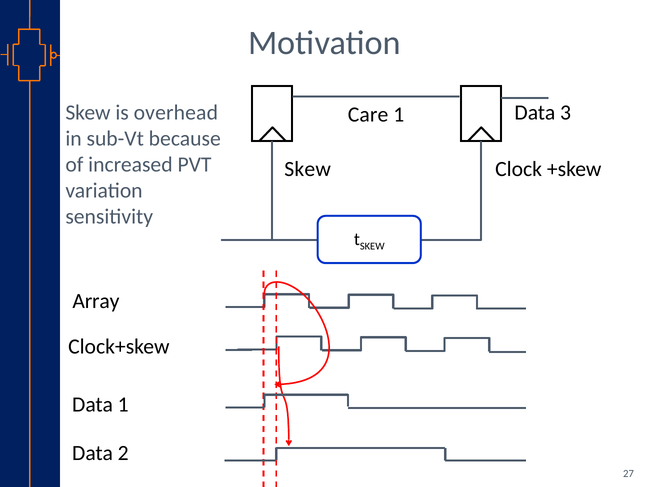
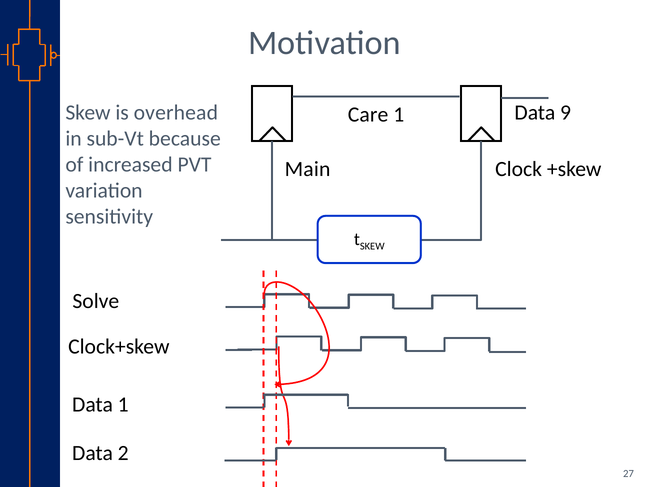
3: 3 -> 9
Skew at (308, 169): Skew -> Main
Array: Array -> Solve
